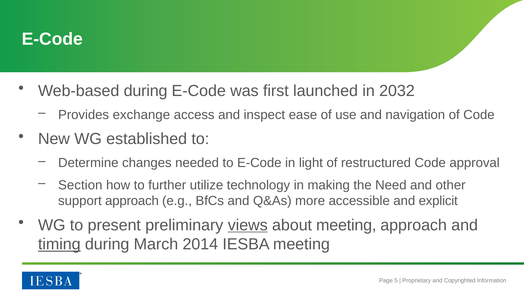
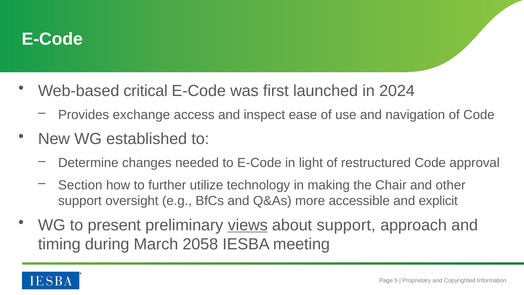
Web-based during: during -> critical
2032: 2032 -> 2024
Need: Need -> Chair
support approach: approach -> oversight
about meeting: meeting -> support
timing underline: present -> none
2014: 2014 -> 2058
